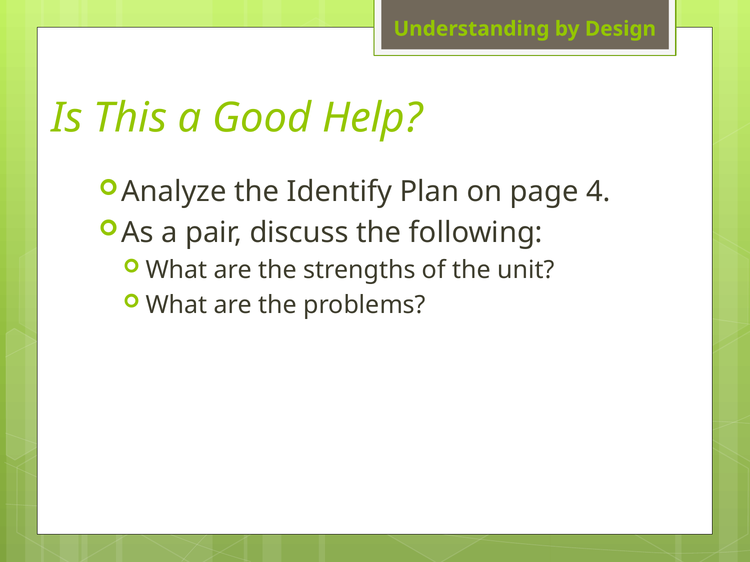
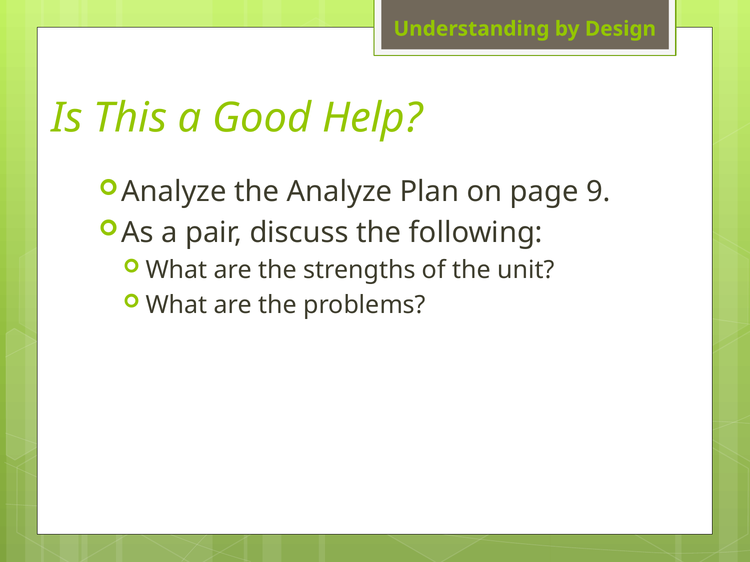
the Identify: Identify -> Analyze
4: 4 -> 9
